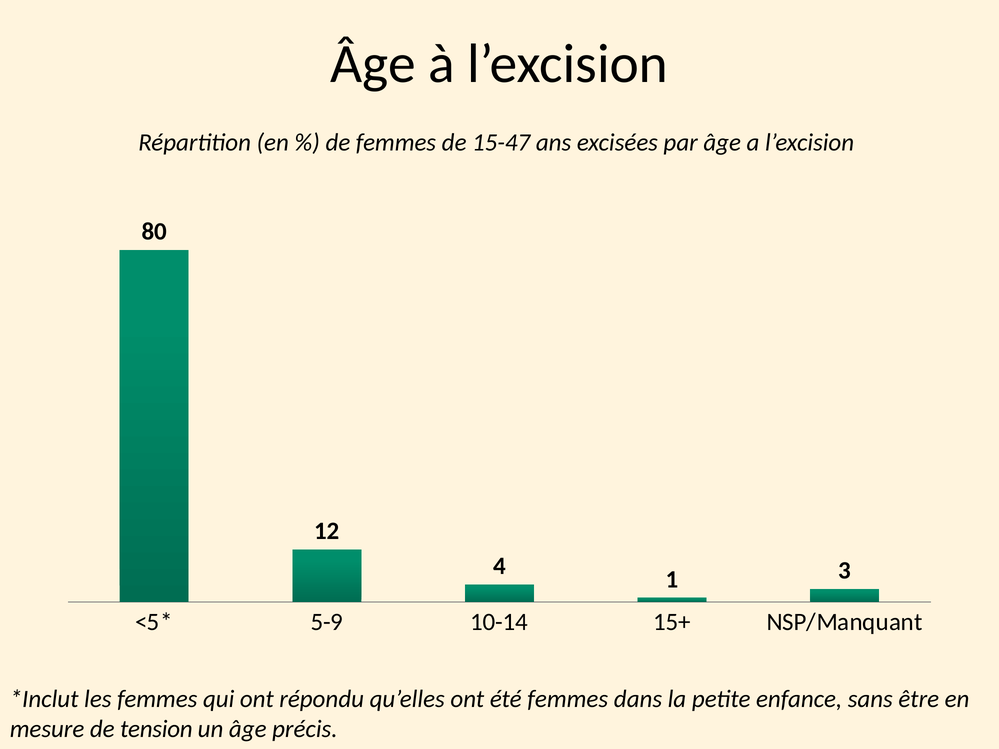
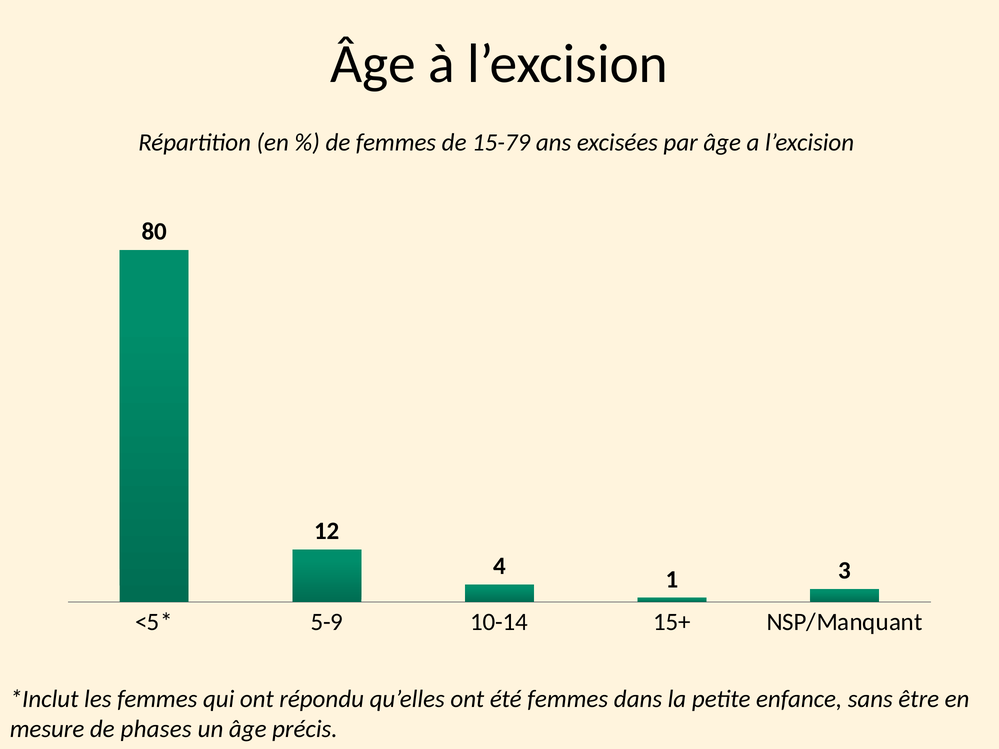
15-47: 15-47 -> 15-79
tension: tension -> phases
